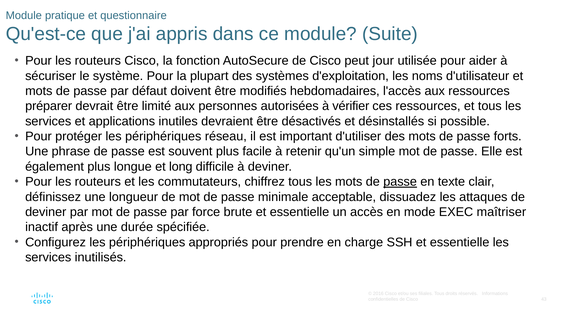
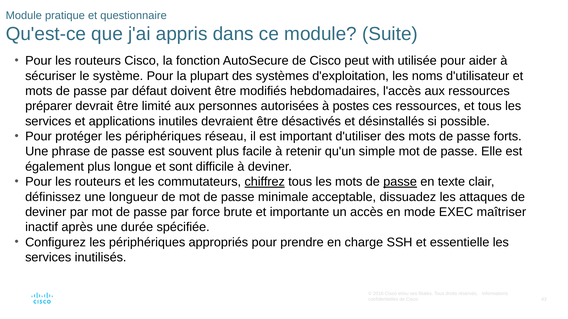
jour: jour -> with
vérifier: vérifier -> postes
long: long -> sont
chiffrez underline: none -> present
brute et essentielle: essentielle -> importante
